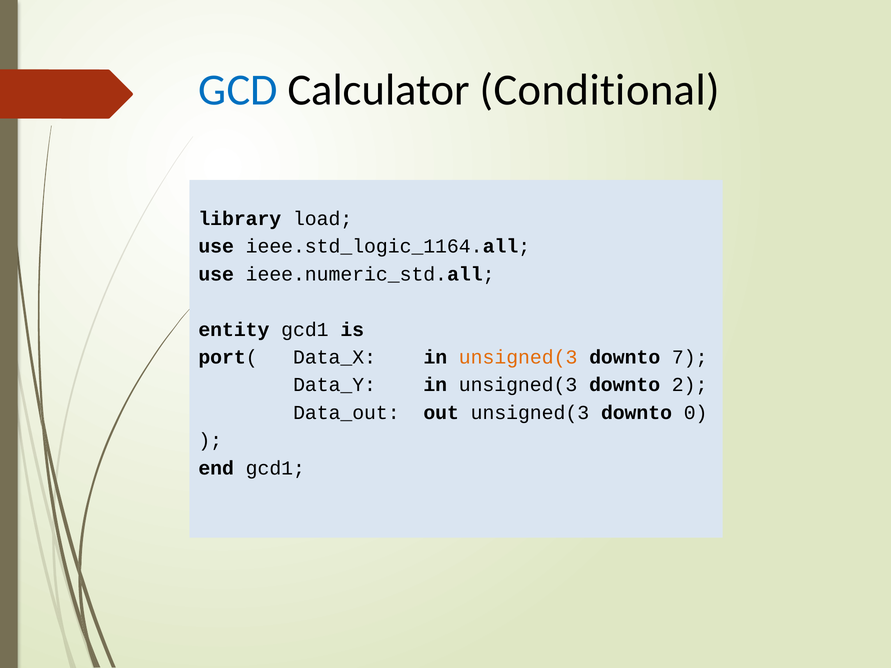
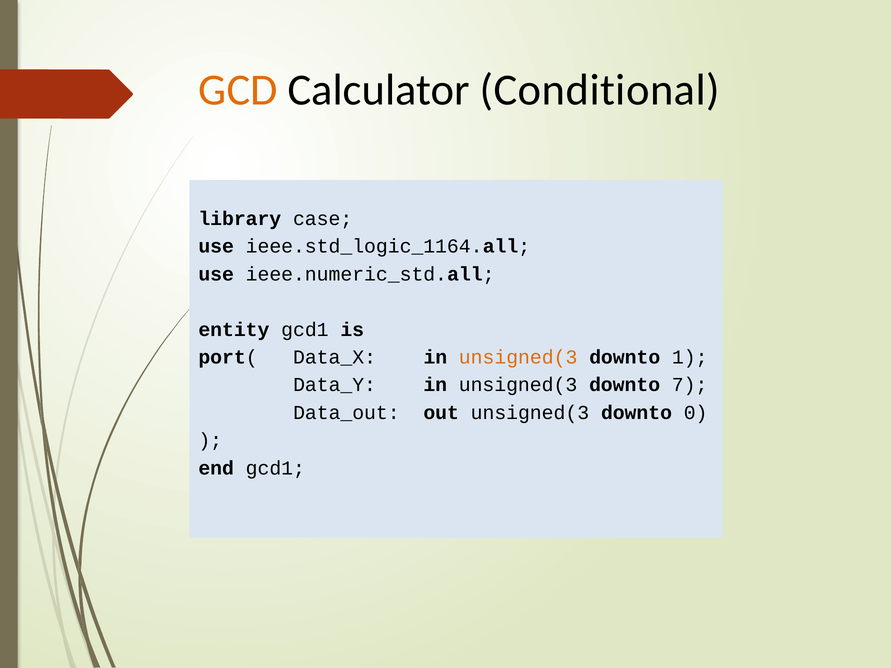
GCD colour: blue -> orange
load: load -> case
7: 7 -> 1
2: 2 -> 7
